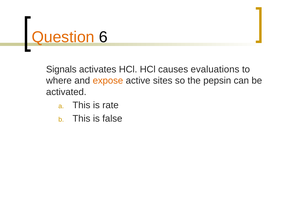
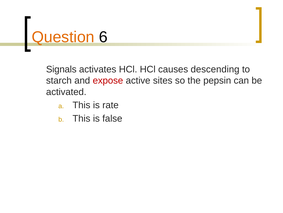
evaluations: evaluations -> descending
where: where -> starch
expose colour: orange -> red
